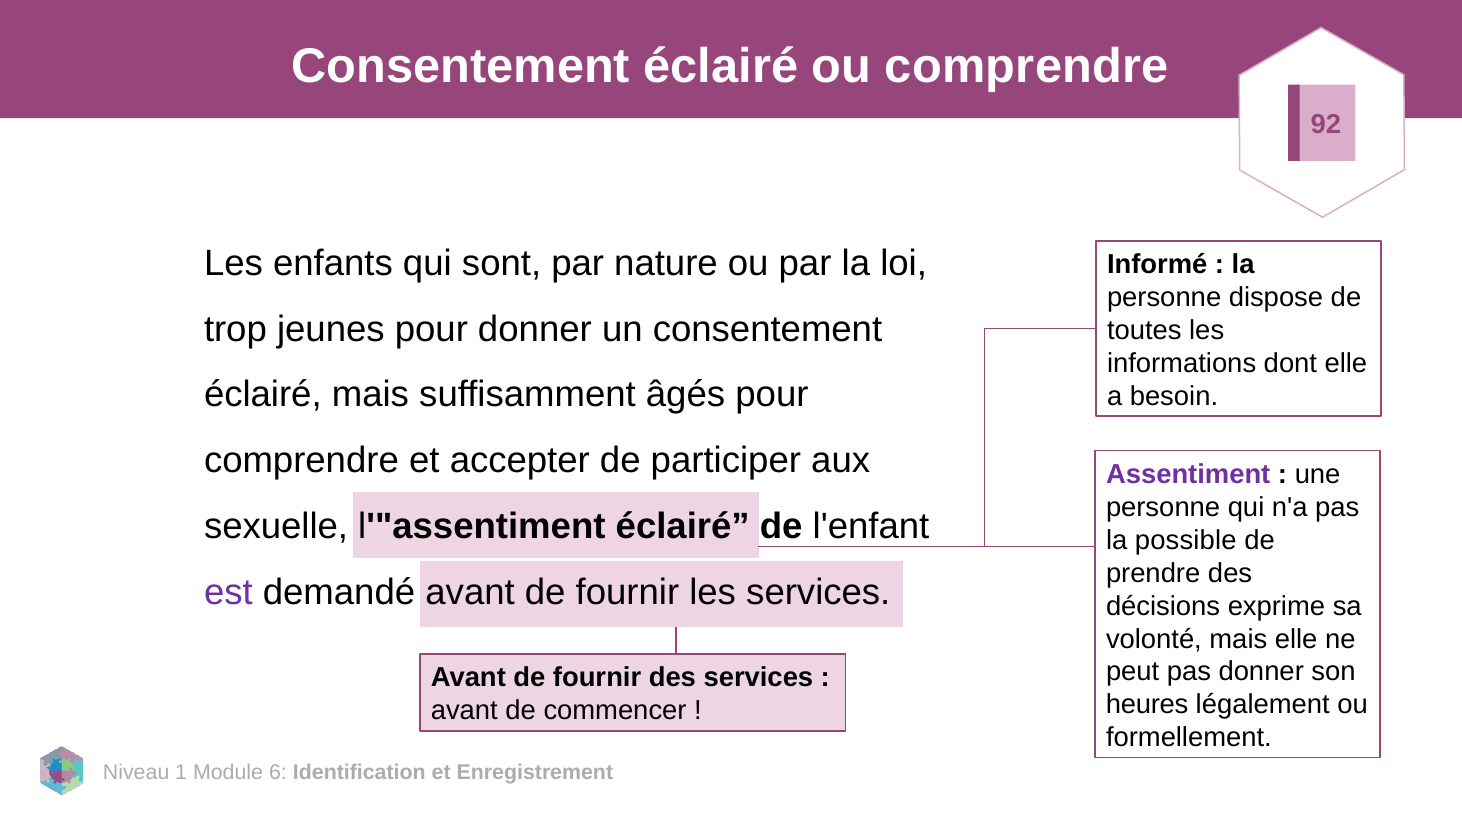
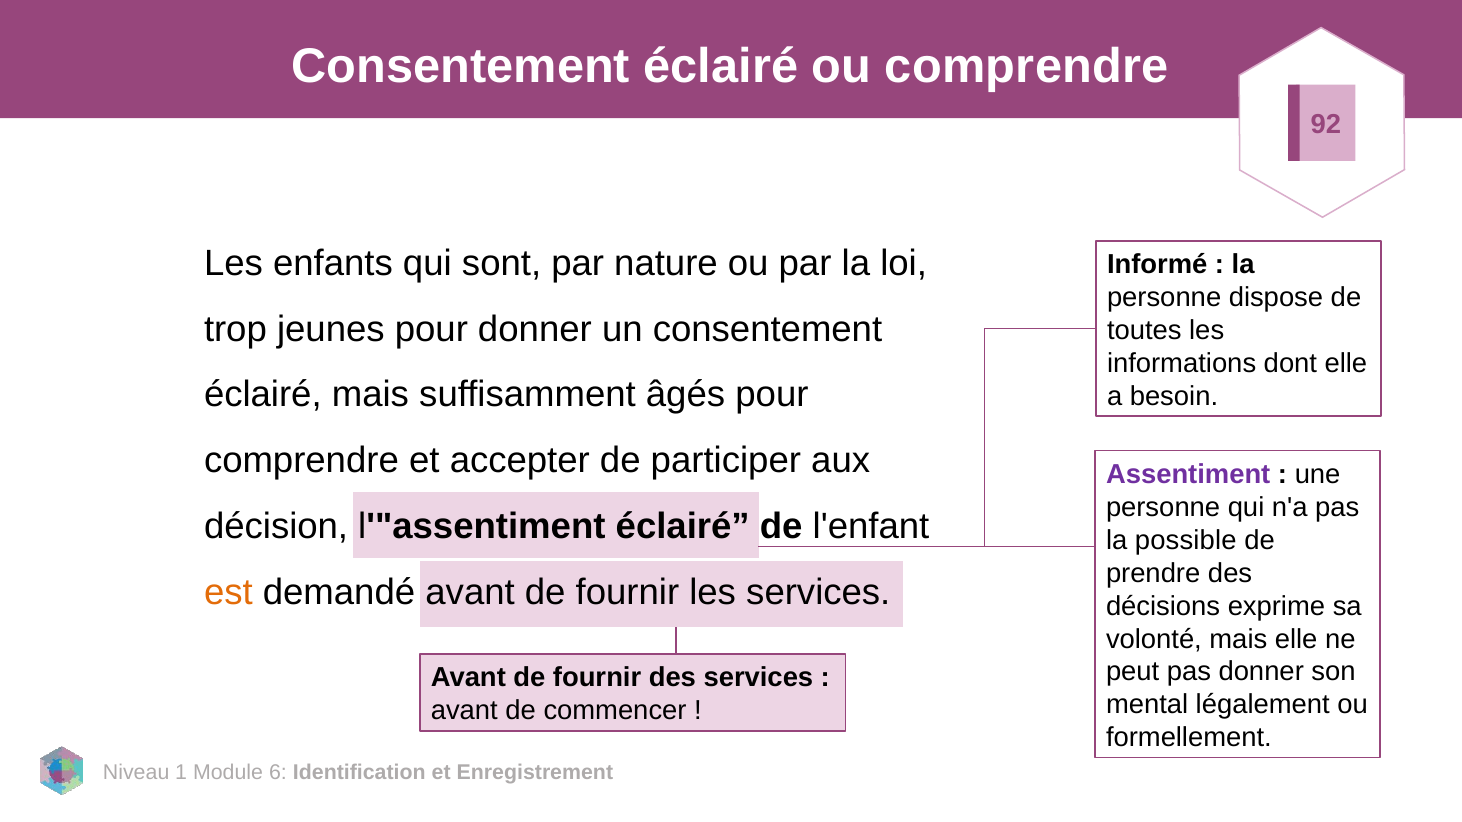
sexuelle: sexuelle -> décision
est colour: purple -> orange
heures: heures -> mental
